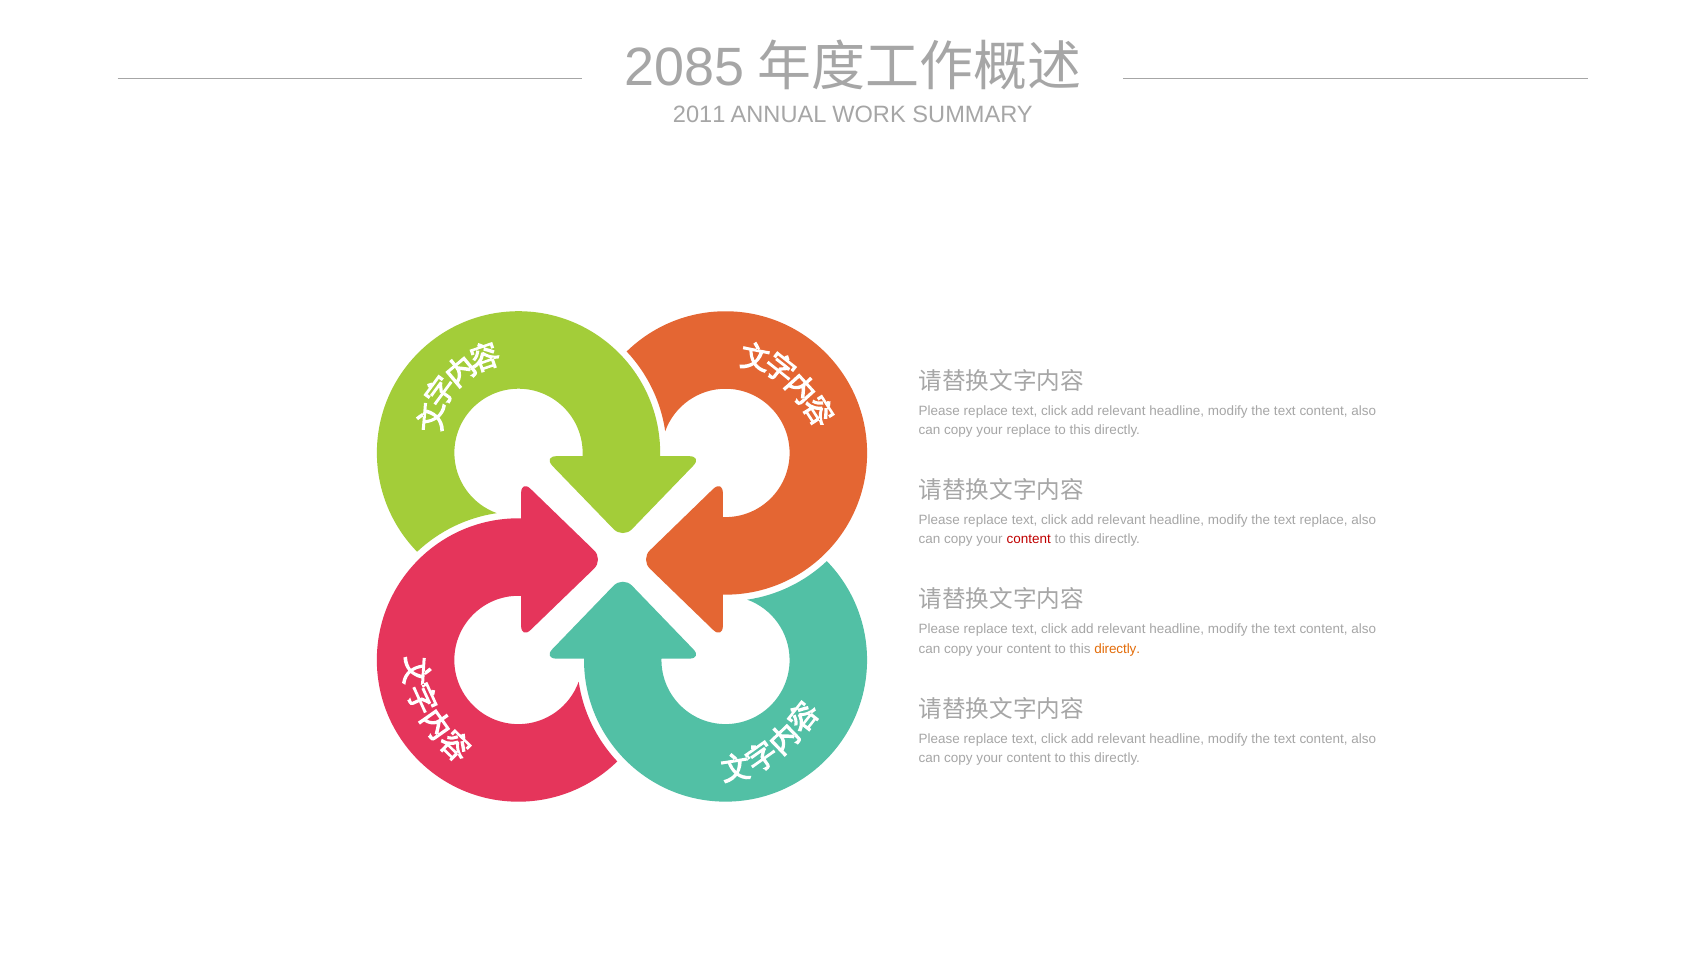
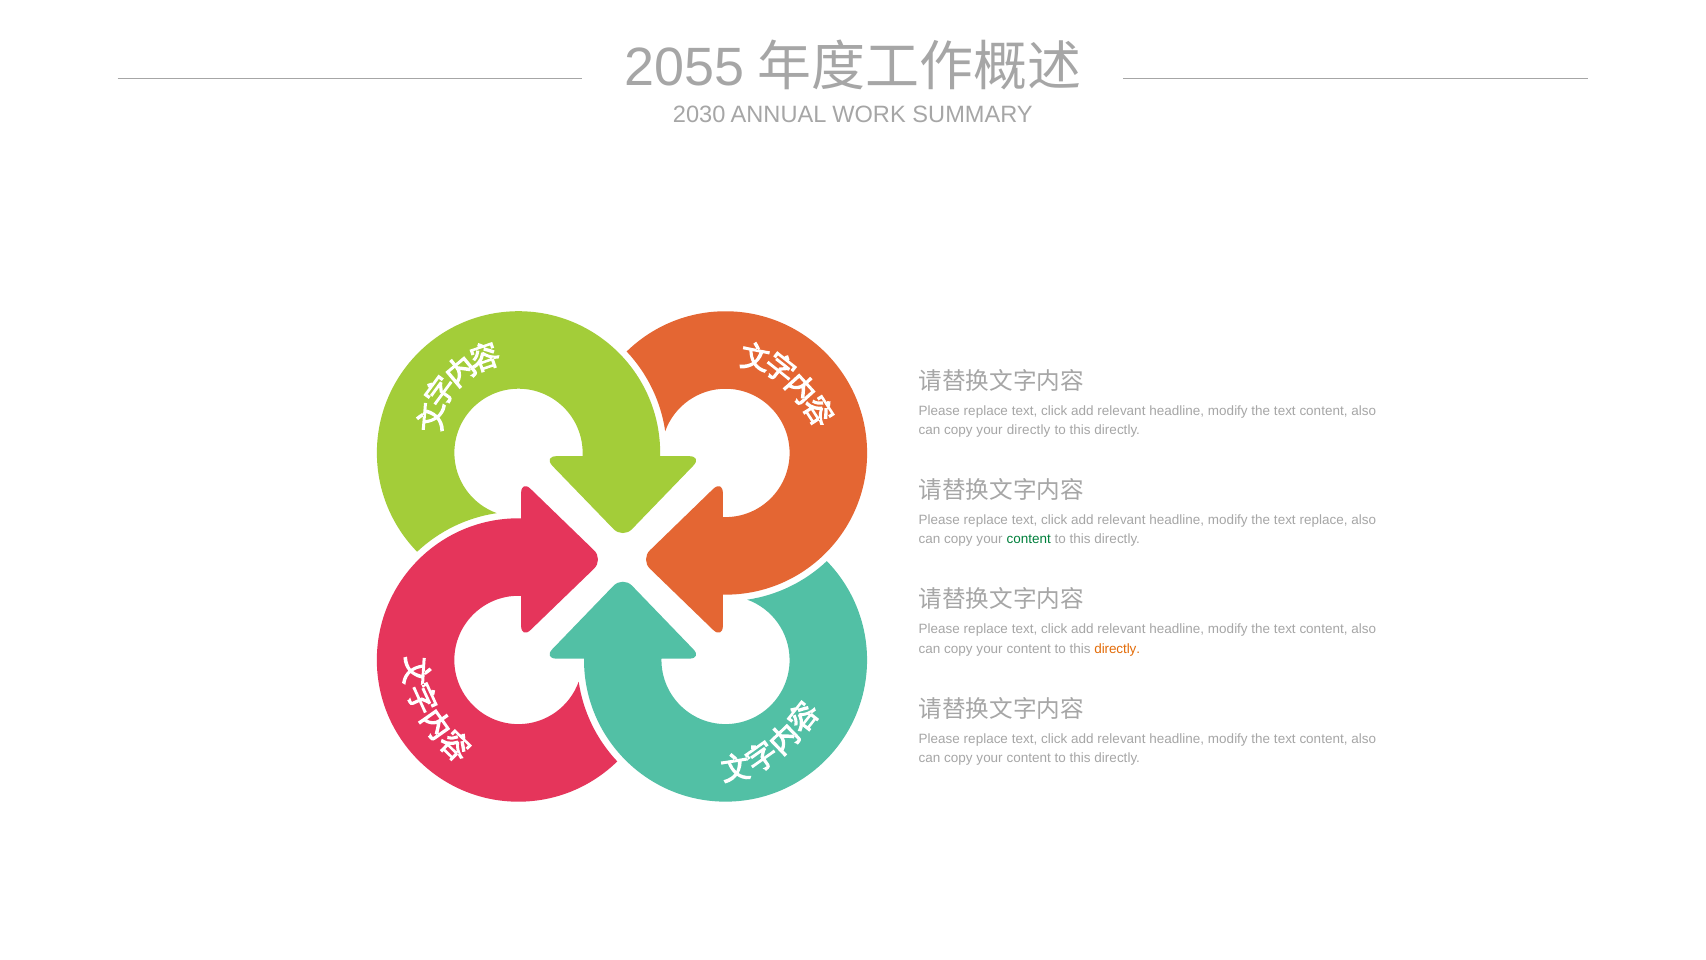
2085: 2085 -> 2055
2011: 2011 -> 2030
your replace: replace -> directly
content at (1029, 539) colour: red -> green
